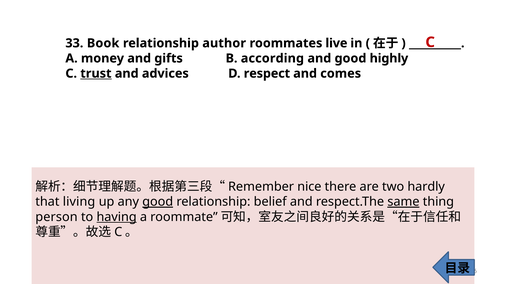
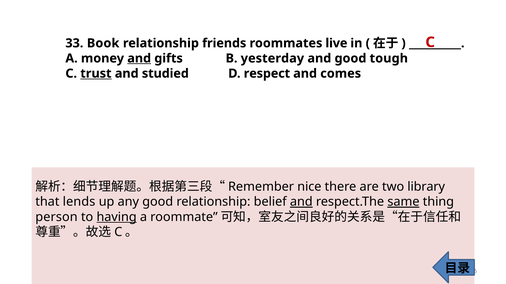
author: author -> friends
and at (139, 58) underline: none -> present
according: according -> yesterday
highly: highly -> tough
advices: advices -> studied
hardly: hardly -> library
living: living -> lends
good at (158, 202) underline: present -> none
and at (301, 202) underline: none -> present
